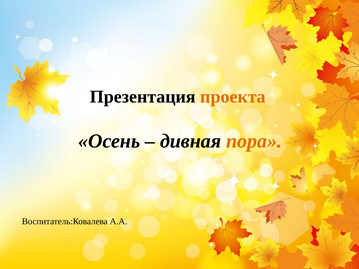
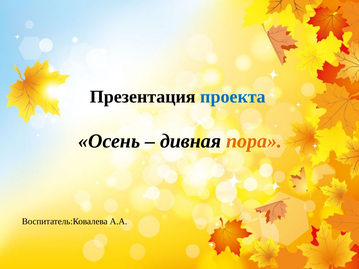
проекта colour: orange -> blue
